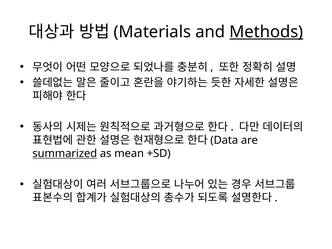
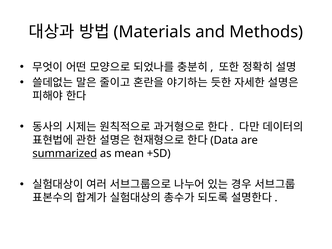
Methods underline: present -> none
